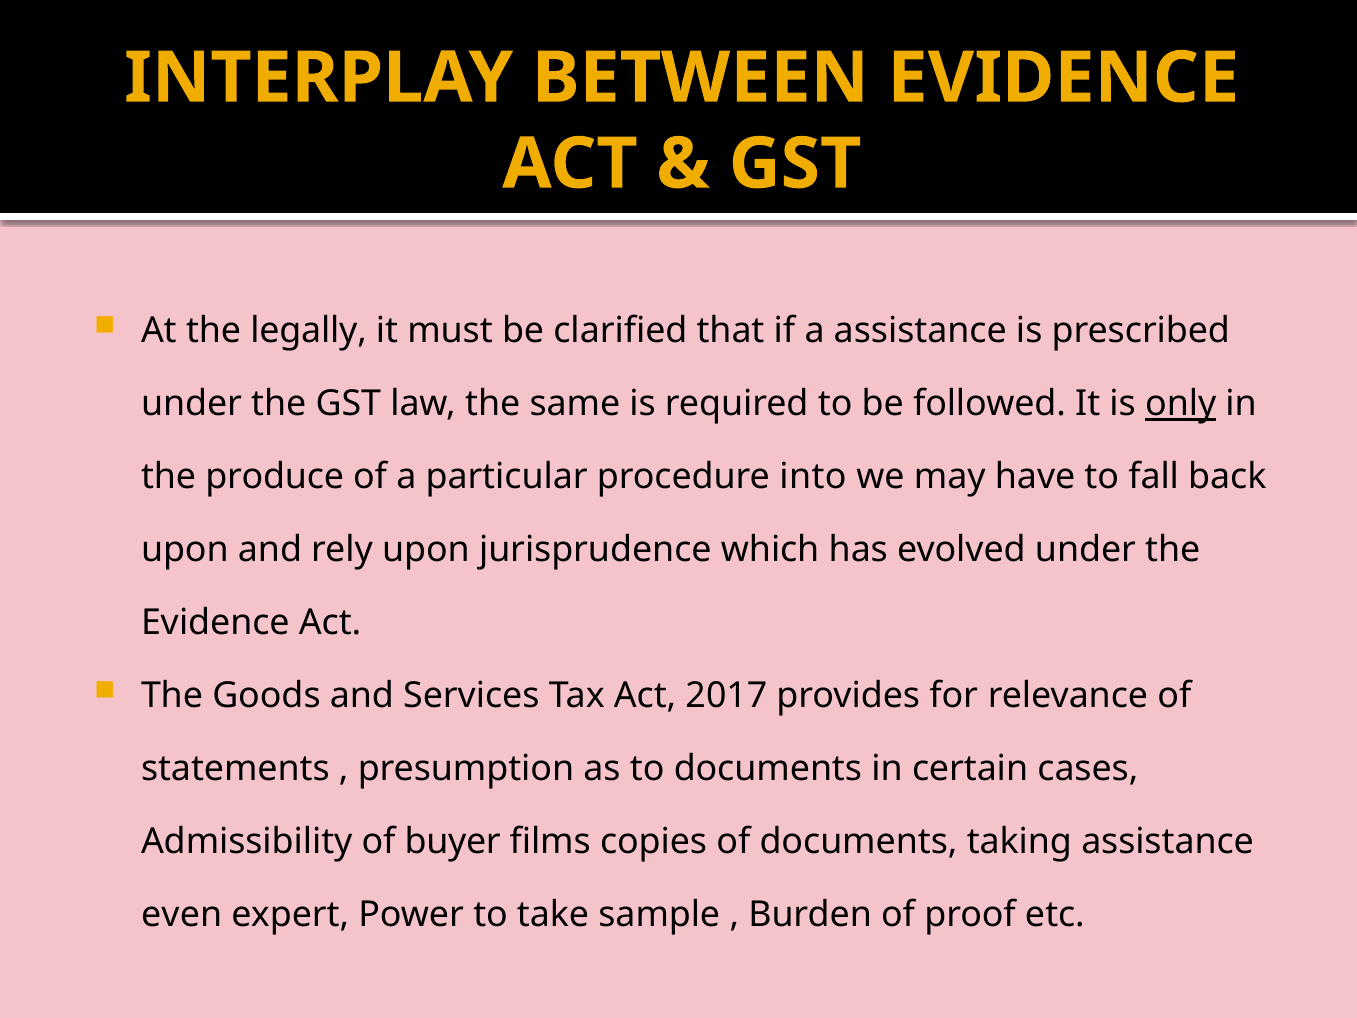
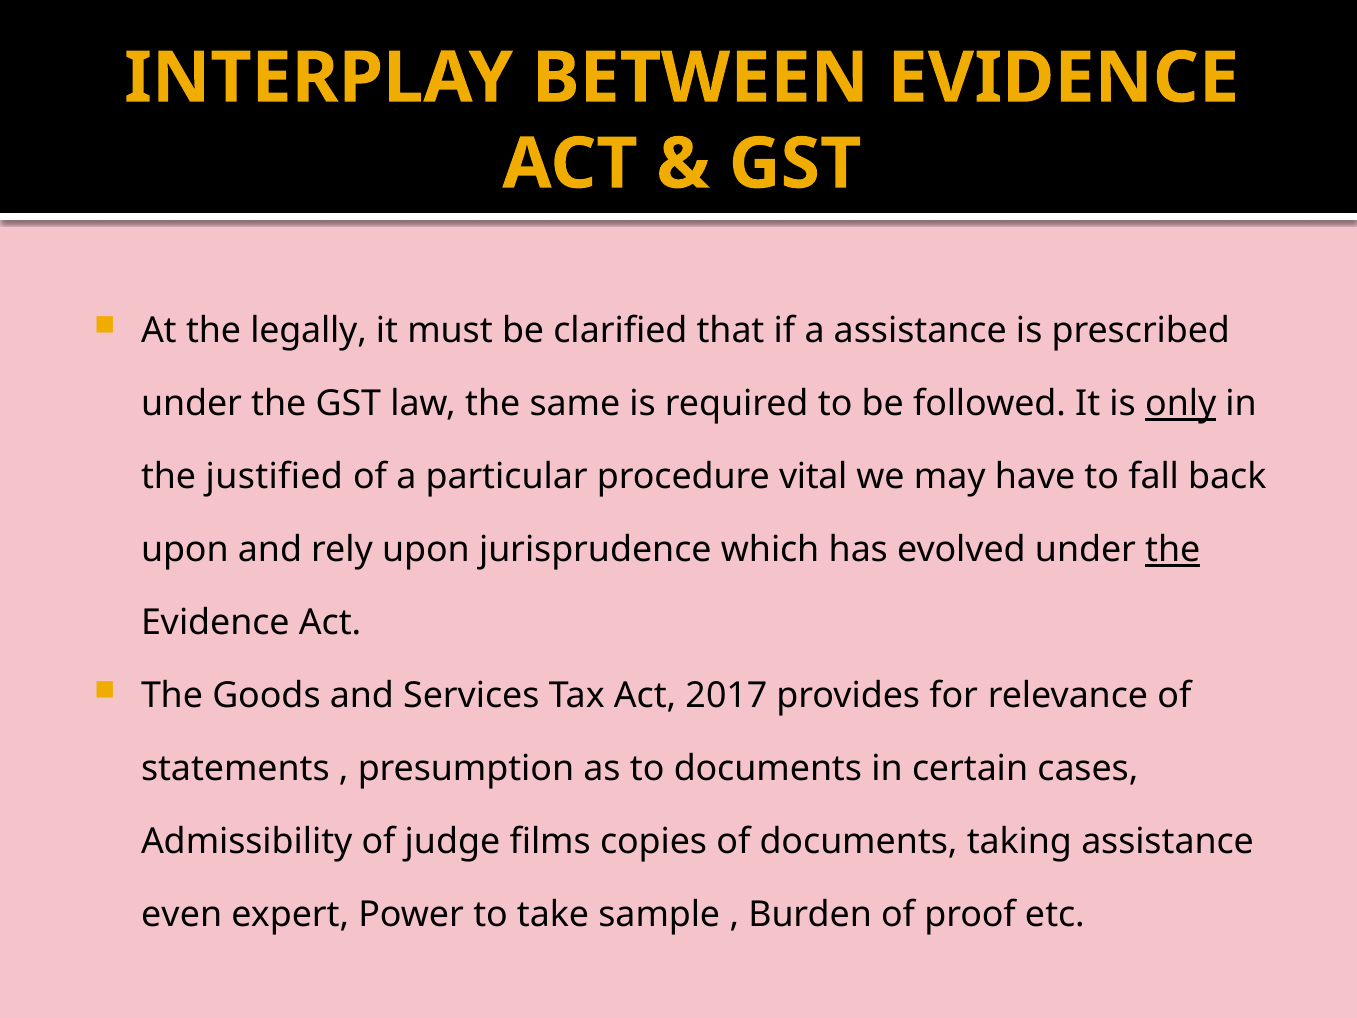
produce: produce -> justified
into: into -> vital
the at (1173, 550) underline: none -> present
buyer: buyer -> judge
